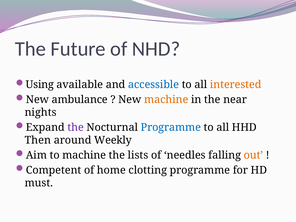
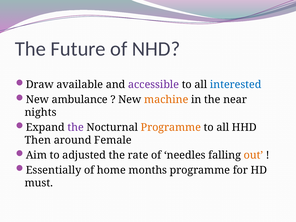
Using: Using -> Draw
accessible colour: blue -> purple
interested colour: orange -> blue
Programme at (171, 127) colour: blue -> orange
Weekly: Weekly -> Female
to machine: machine -> adjusted
lists: lists -> rate
Competent: Competent -> Essentially
clotting: clotting -> months
